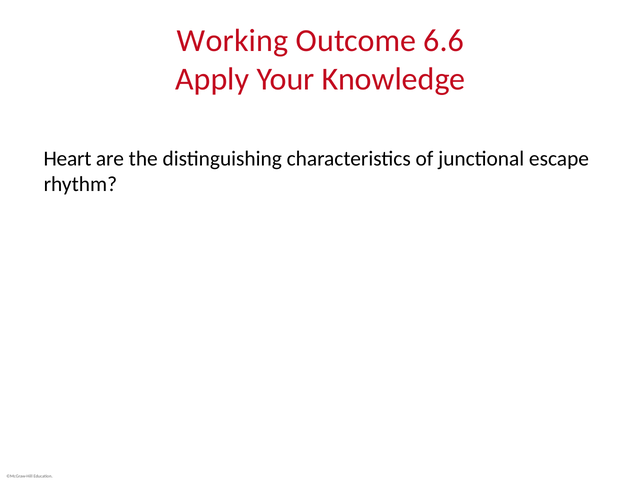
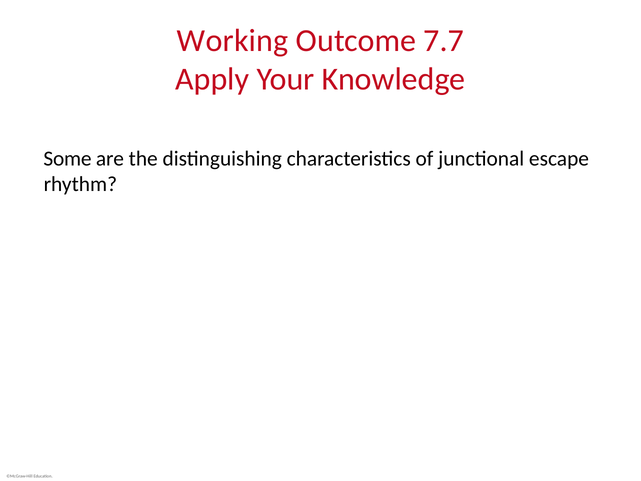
6.6: 6.6 -> 7.7
Heart: Heart -> Some
